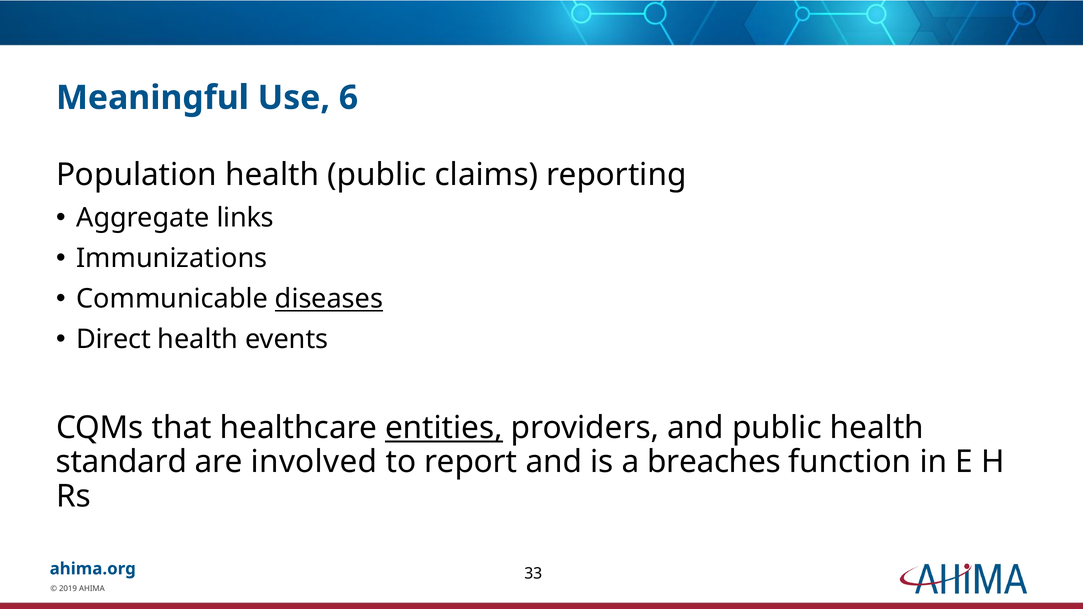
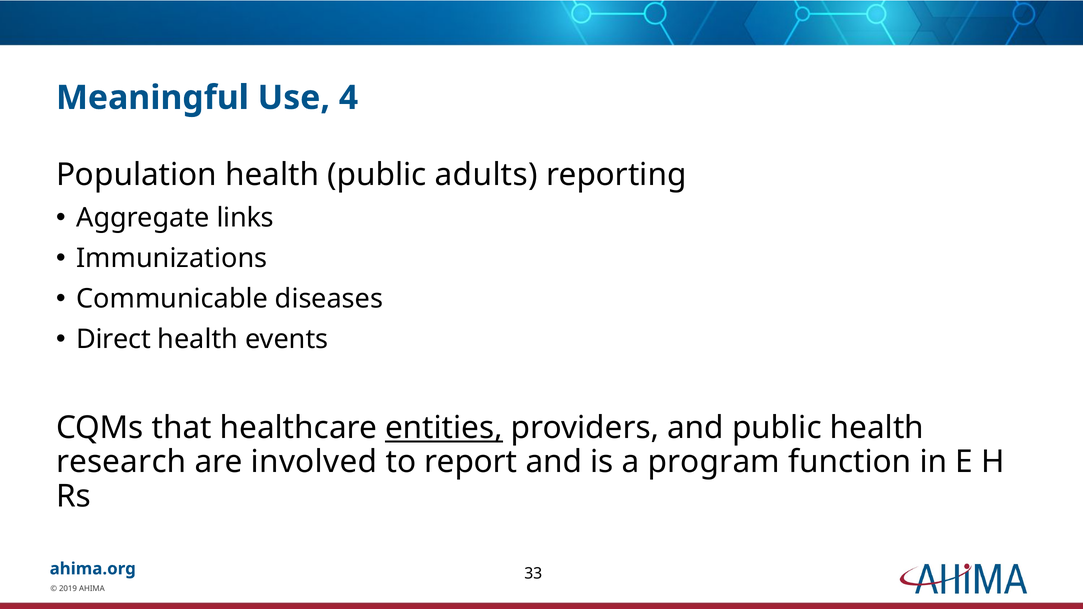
6: 6 -> 4
claims: claims -> adults
diseases underline: present -> none
standard: standard -> research
breaches: breaches -> program
